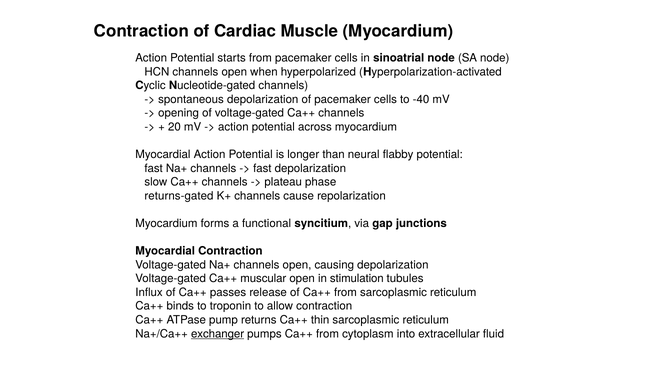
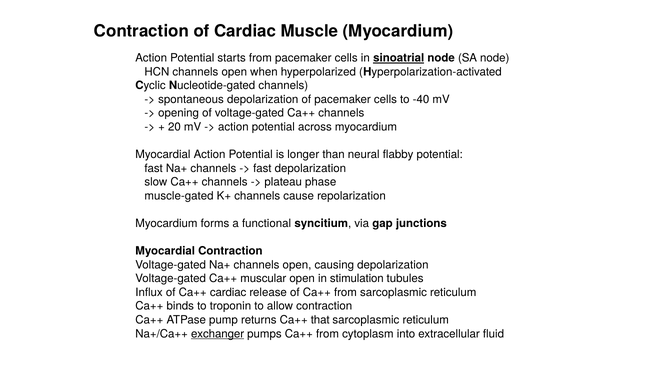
sinoatrial underline: none -> present
returns-gated: returns-gated -> muscle-gated
Ca++ passes: passes -> cardiac
thin: thin -> that
